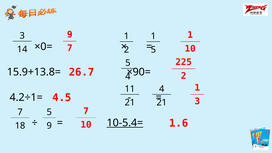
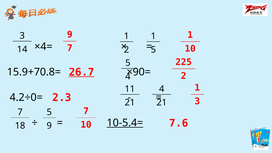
×0=: ×0= -> ×4=
26.7 underline: none -> present
15.9+13.8=: 15.9+13.8= -> 15.9+70.8=
4.5: 4.5 -> 2.3
4.2÷1=: 4.2÷1= -> 4.2÷0=
1.6: 1.6 -> 7.6
